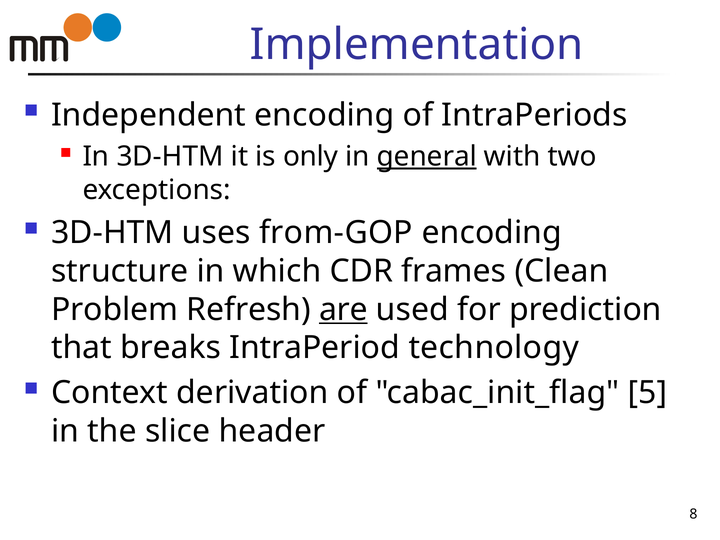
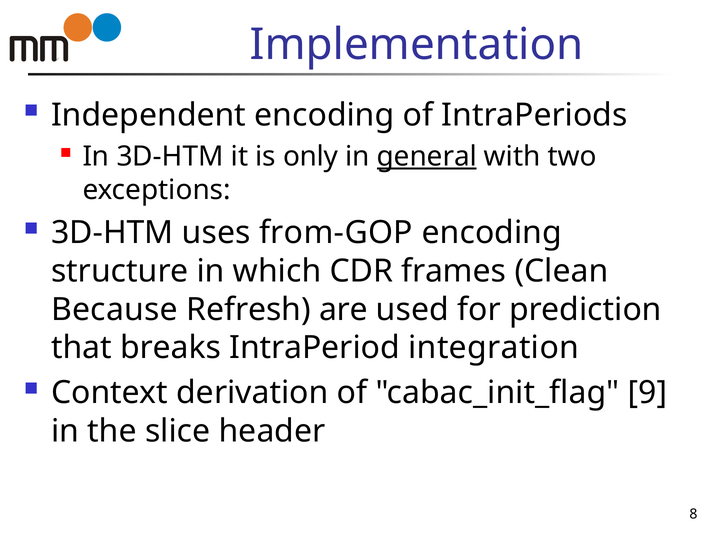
Problem: Problem -> Because
are underline: present -> none
technology: technology -> integration
5: 5 -> 9
